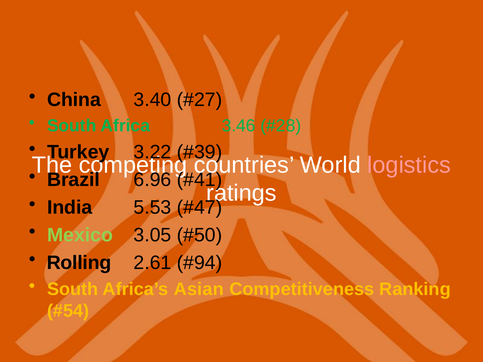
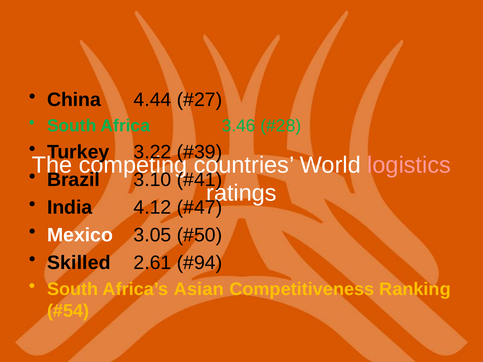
3.40: 3.40 -> 4.44
6.96: 6.96 -> 3.10
5.53: 5.53 -> 4.12
Mexico colour: light green -> white
Rolling: Rolling -> Skilled
